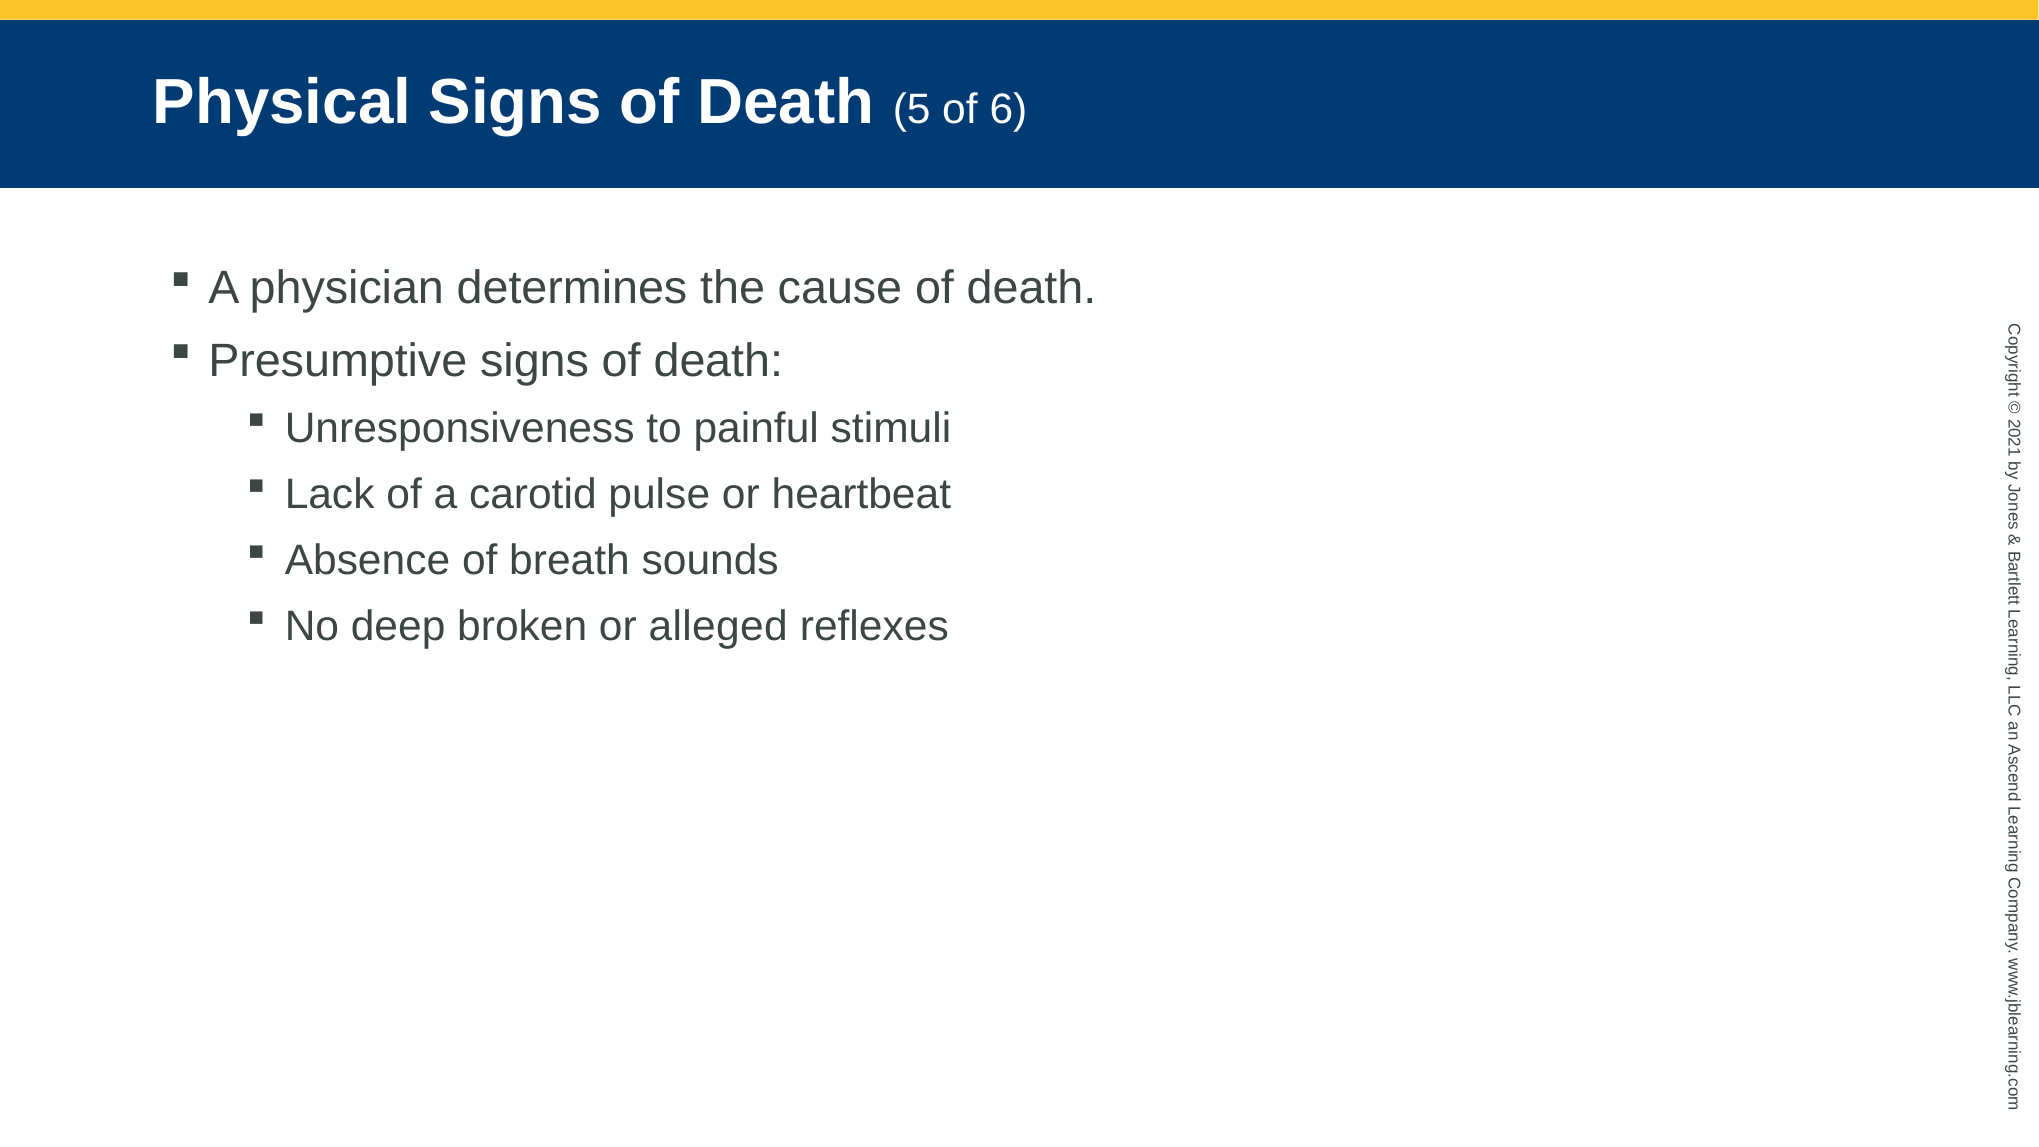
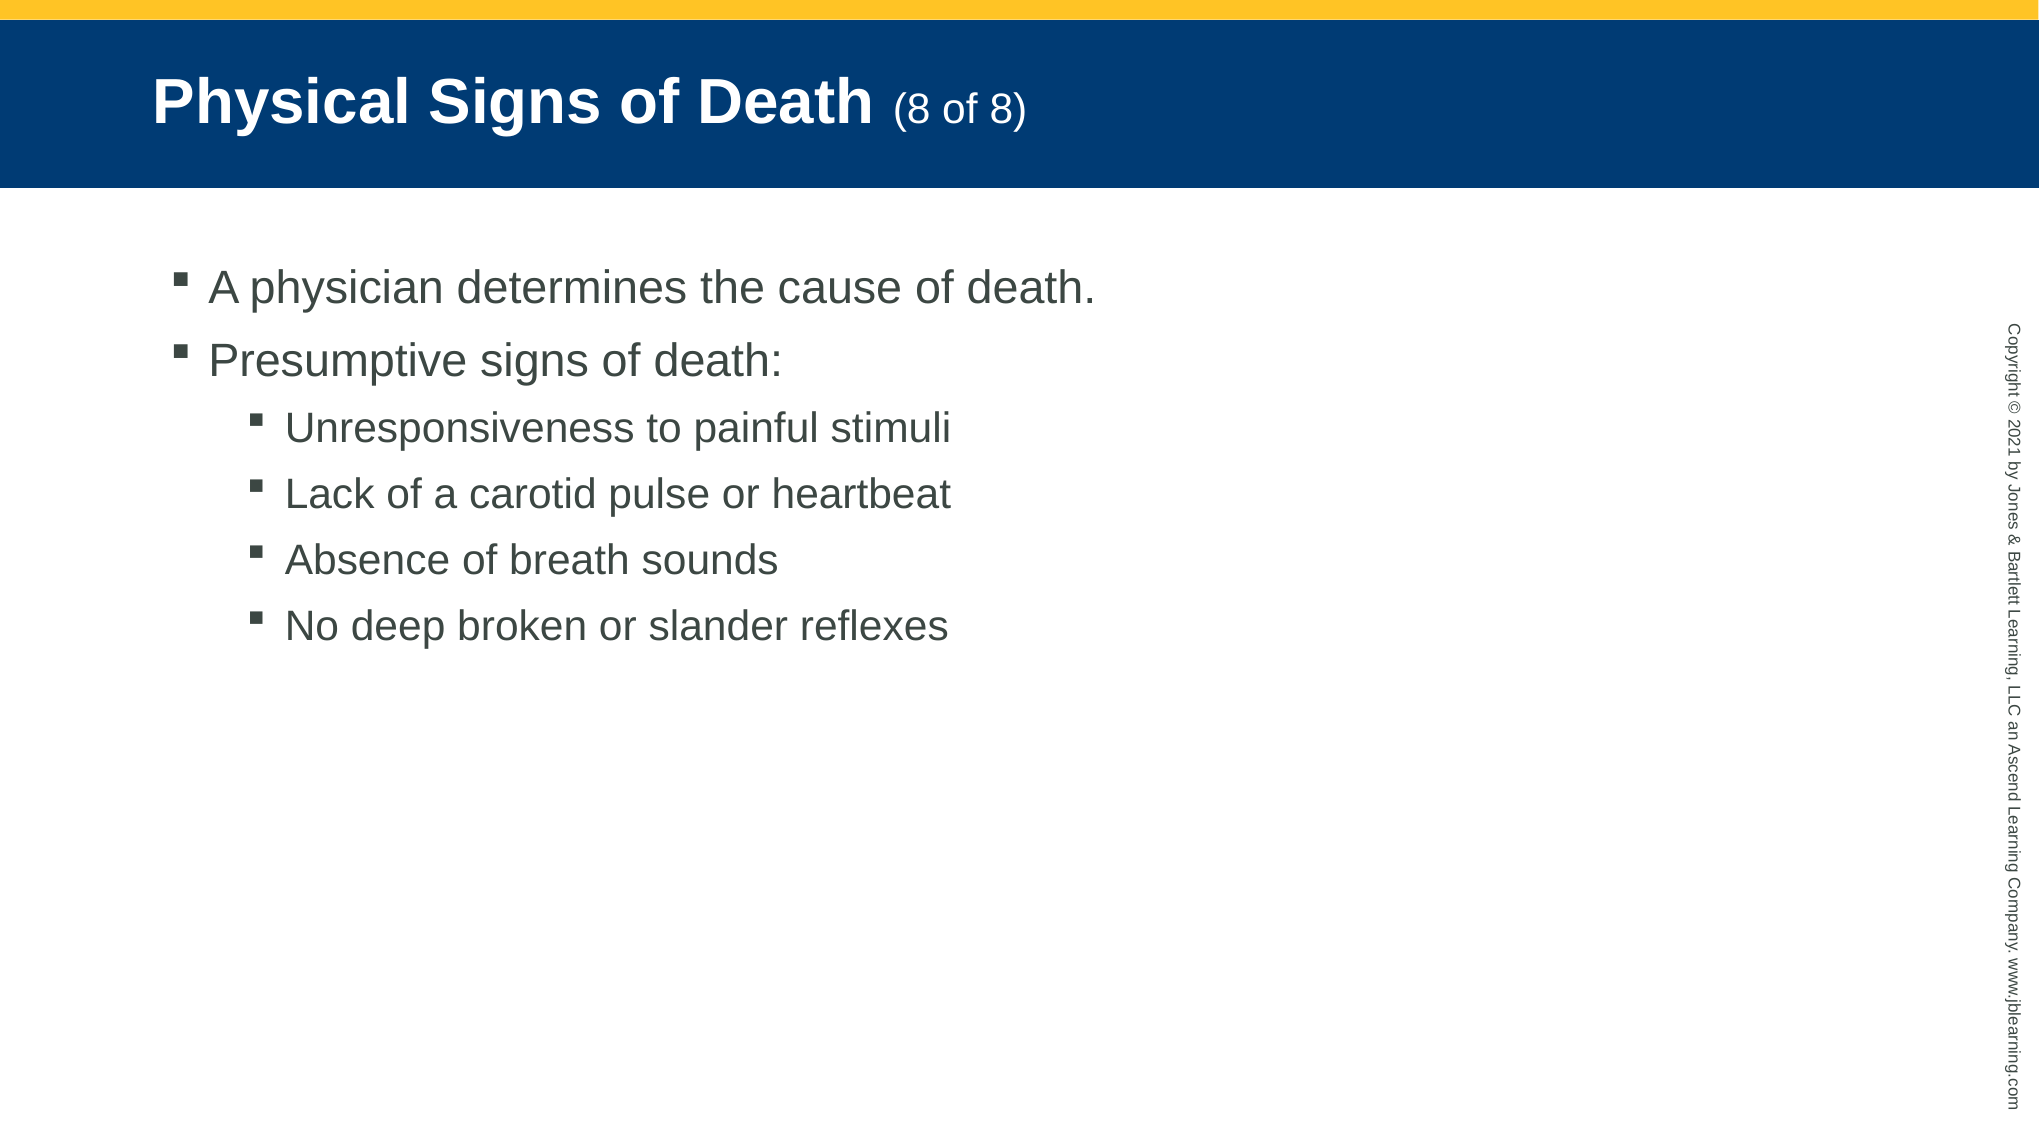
Death 5: 5 -> 8
of 6: 6 -> 8
alleged: alleged -> slander
